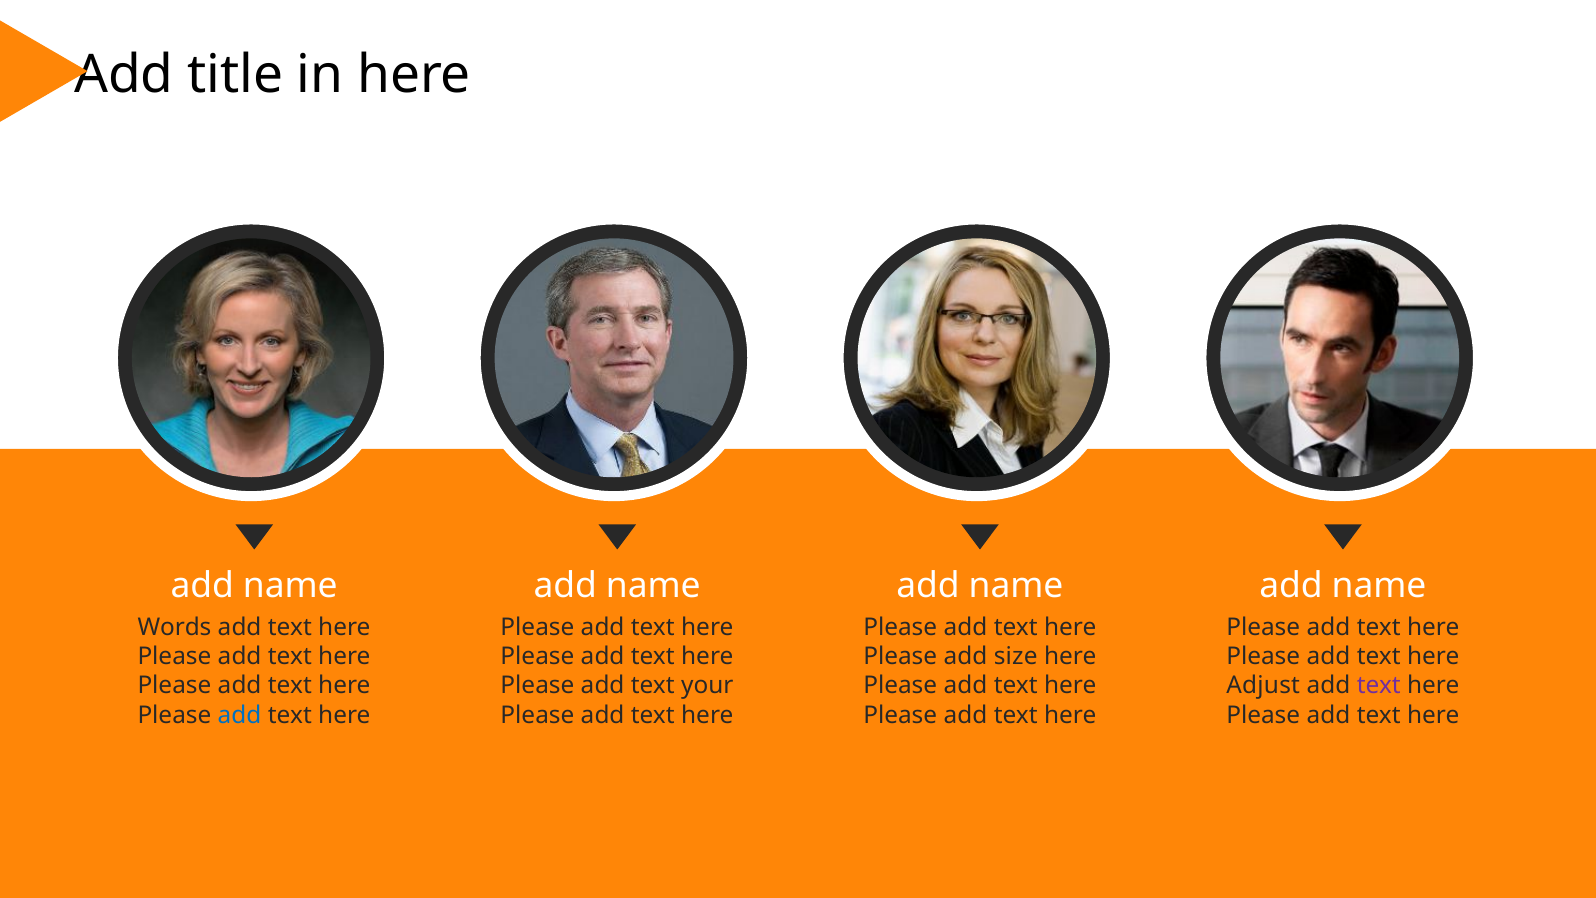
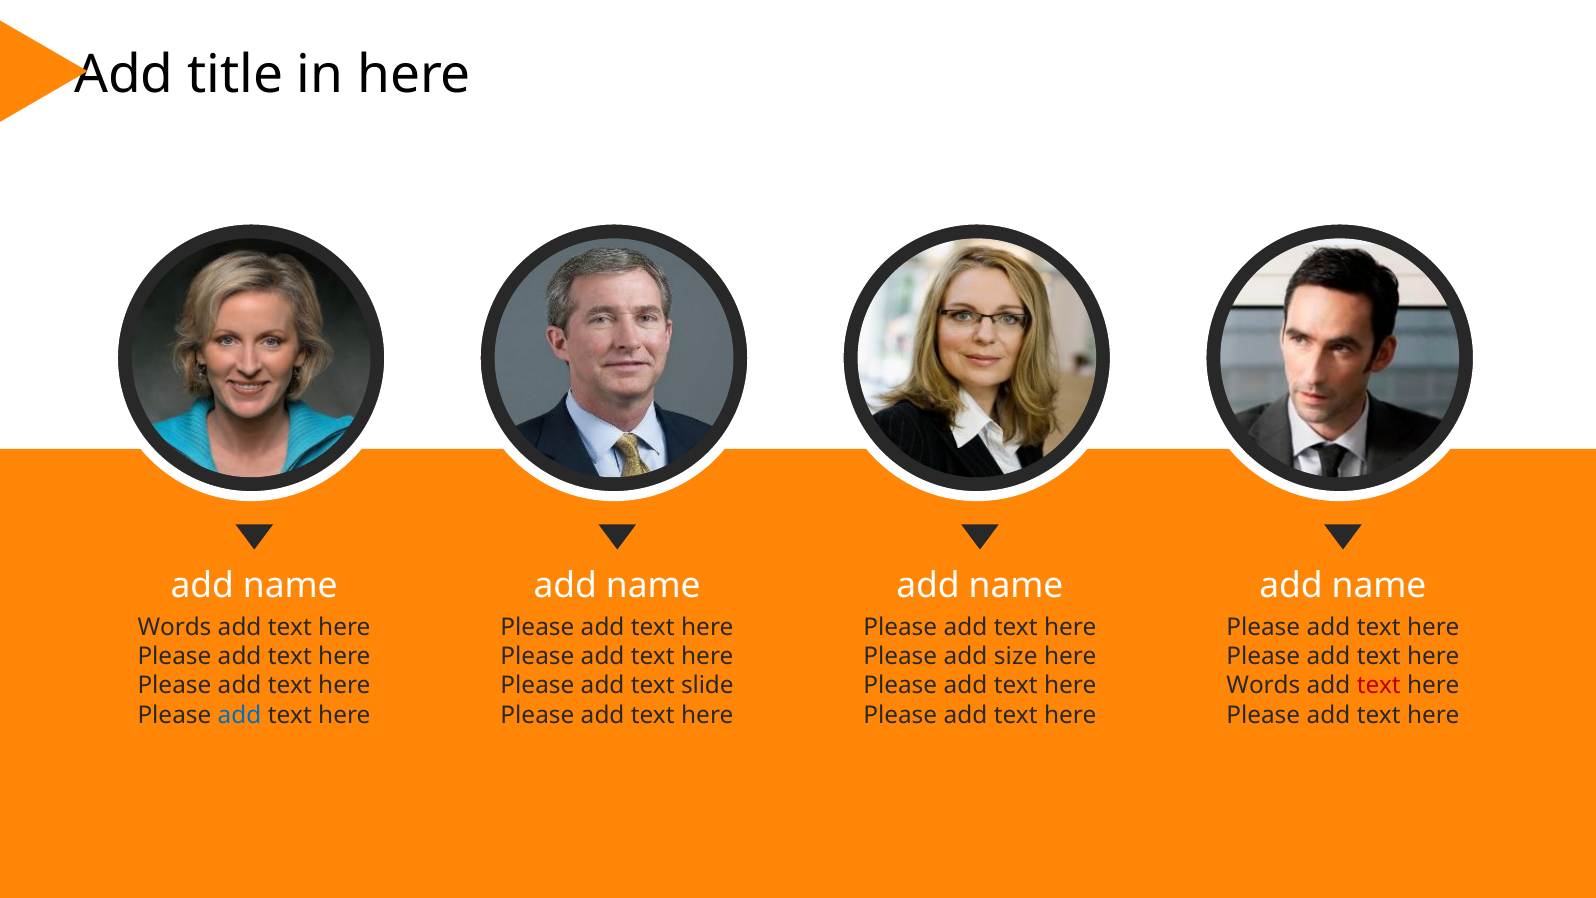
your: your -> slide
Adjust at (1263, 686): Adjust -> Words
text at (1379, 686) colour: purple -> red
